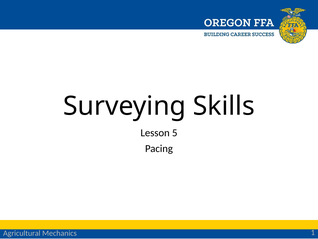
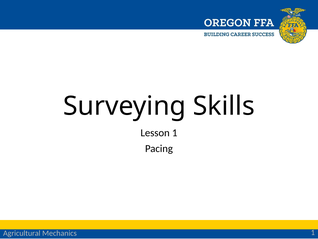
Lesson 5: 5 -> 1
